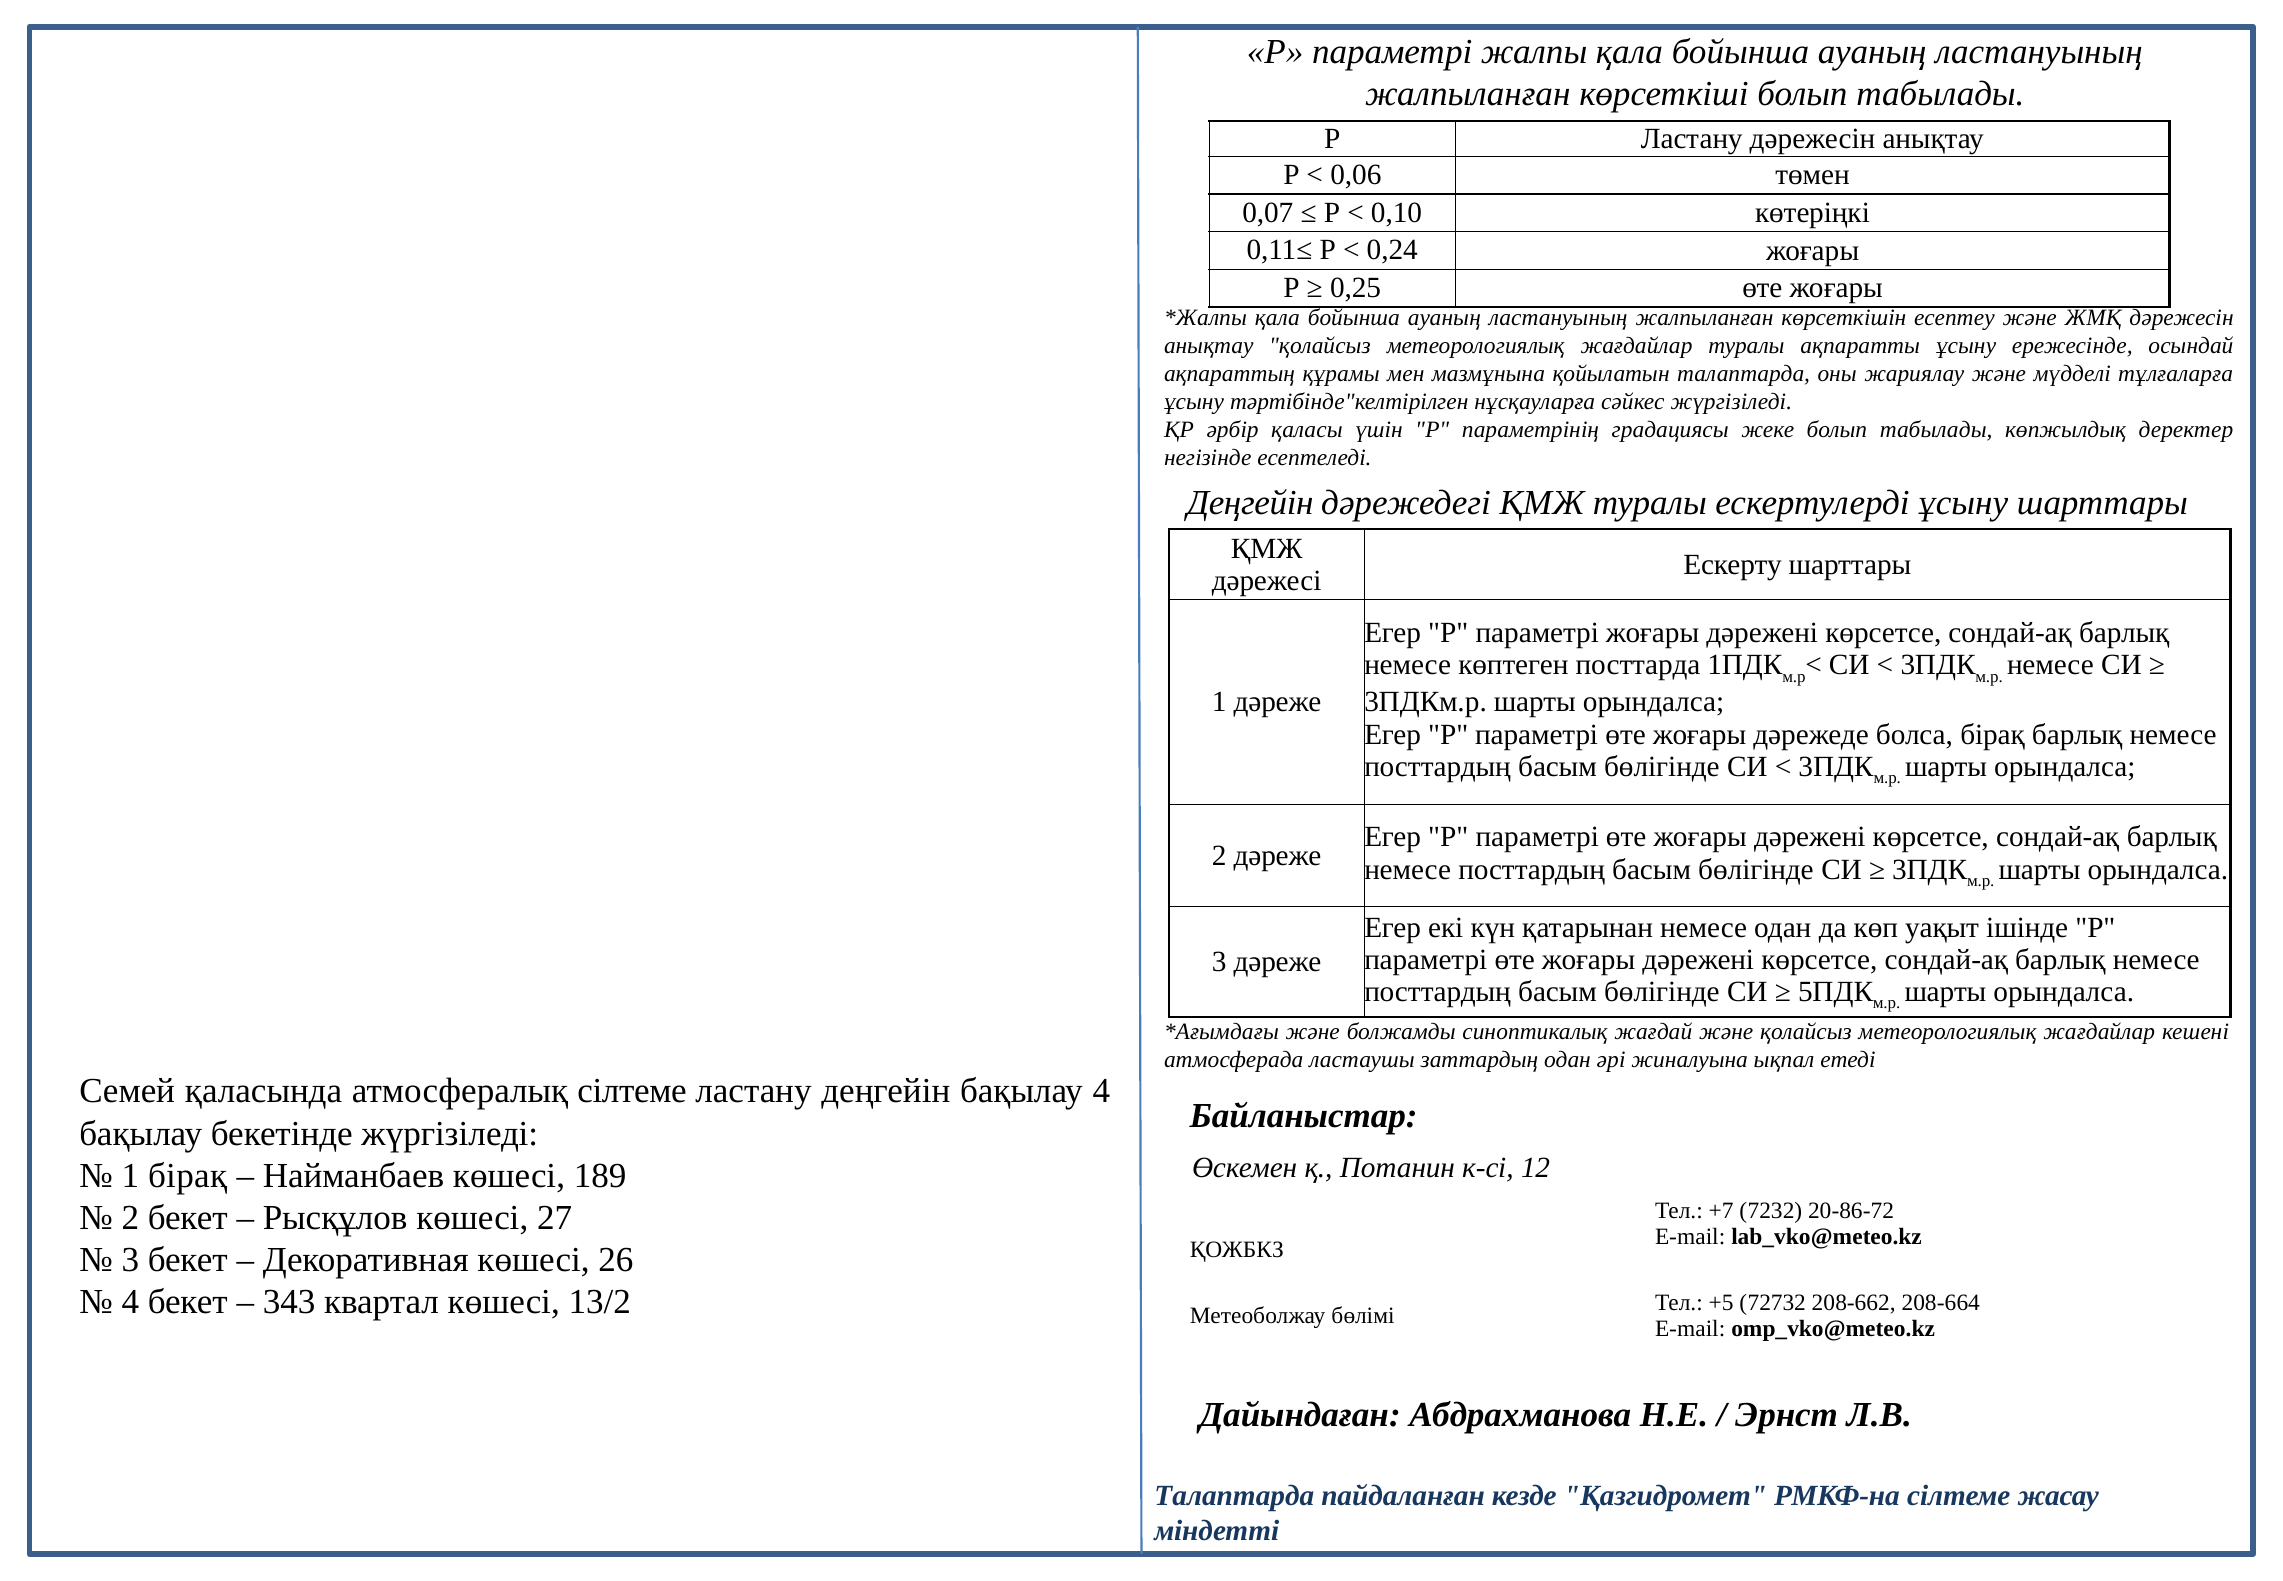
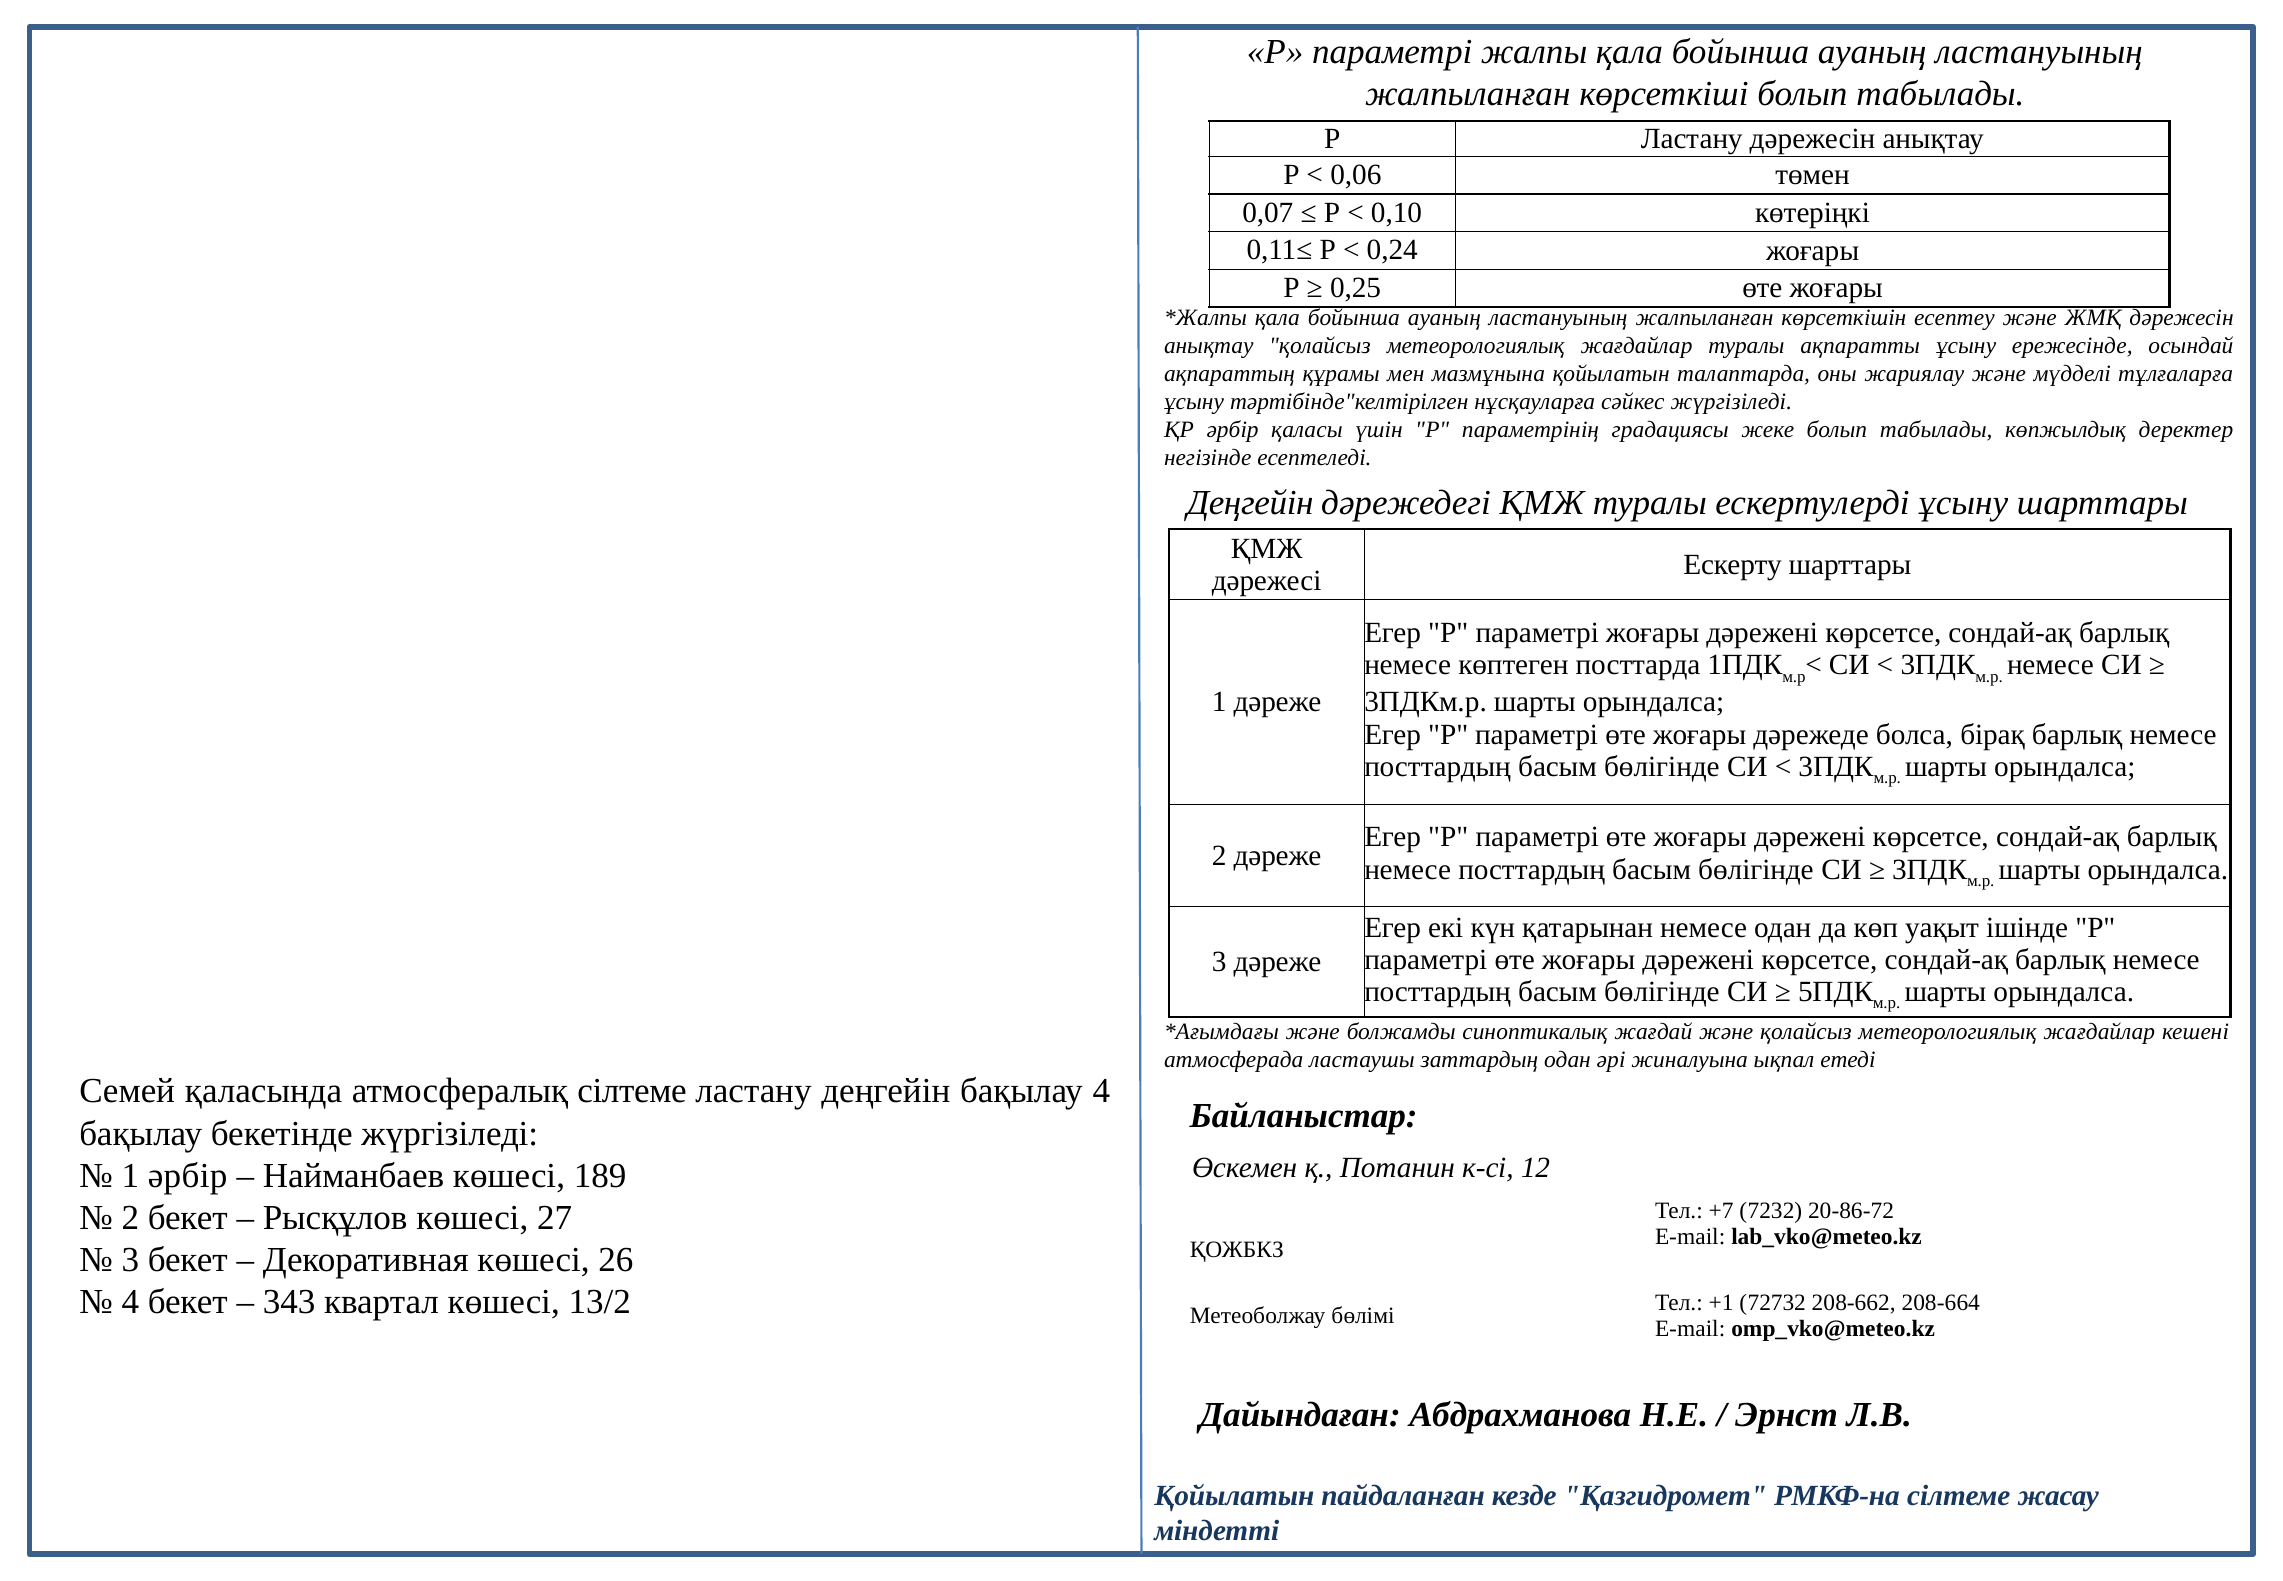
1 бірақ: бірақ -> әрбір
+5: +5 -> +1
Талаптарда at (1234, 1495): Талаптарда -> Қойылатын
